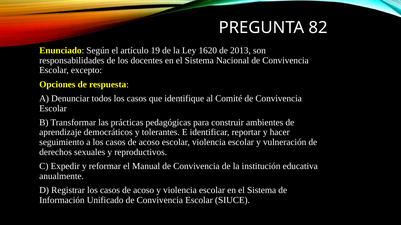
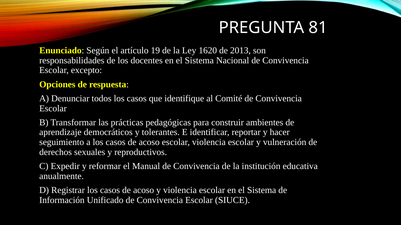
82: 82 -> 81
